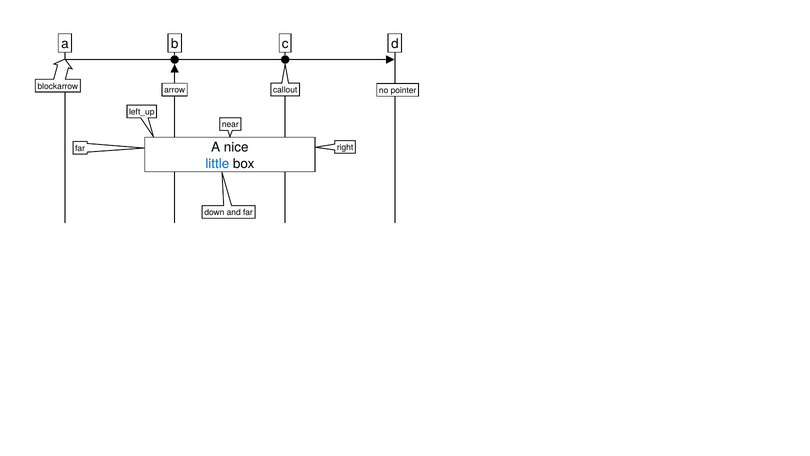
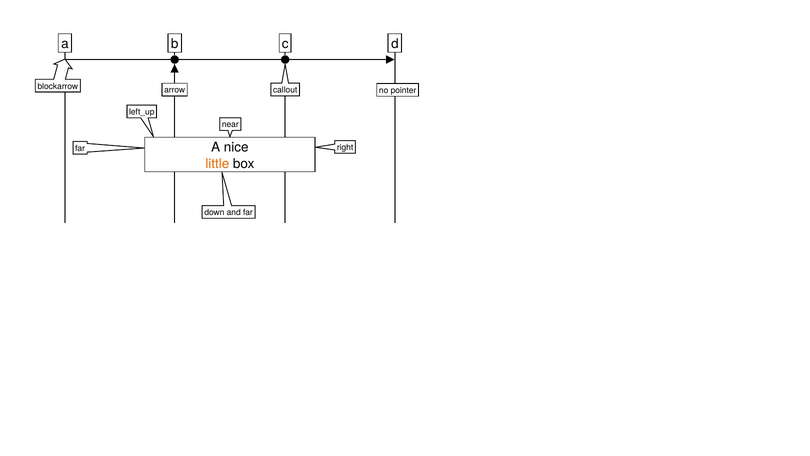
little colour: blue -> orange
